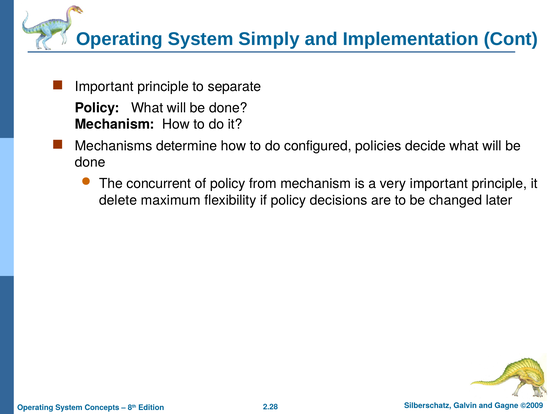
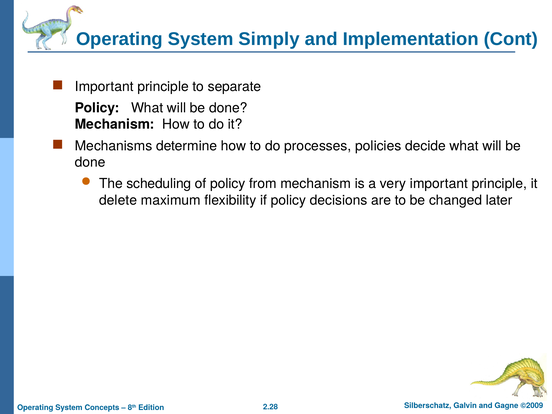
configured: configured -> processes
concurrent: concurrent -> scheduling
